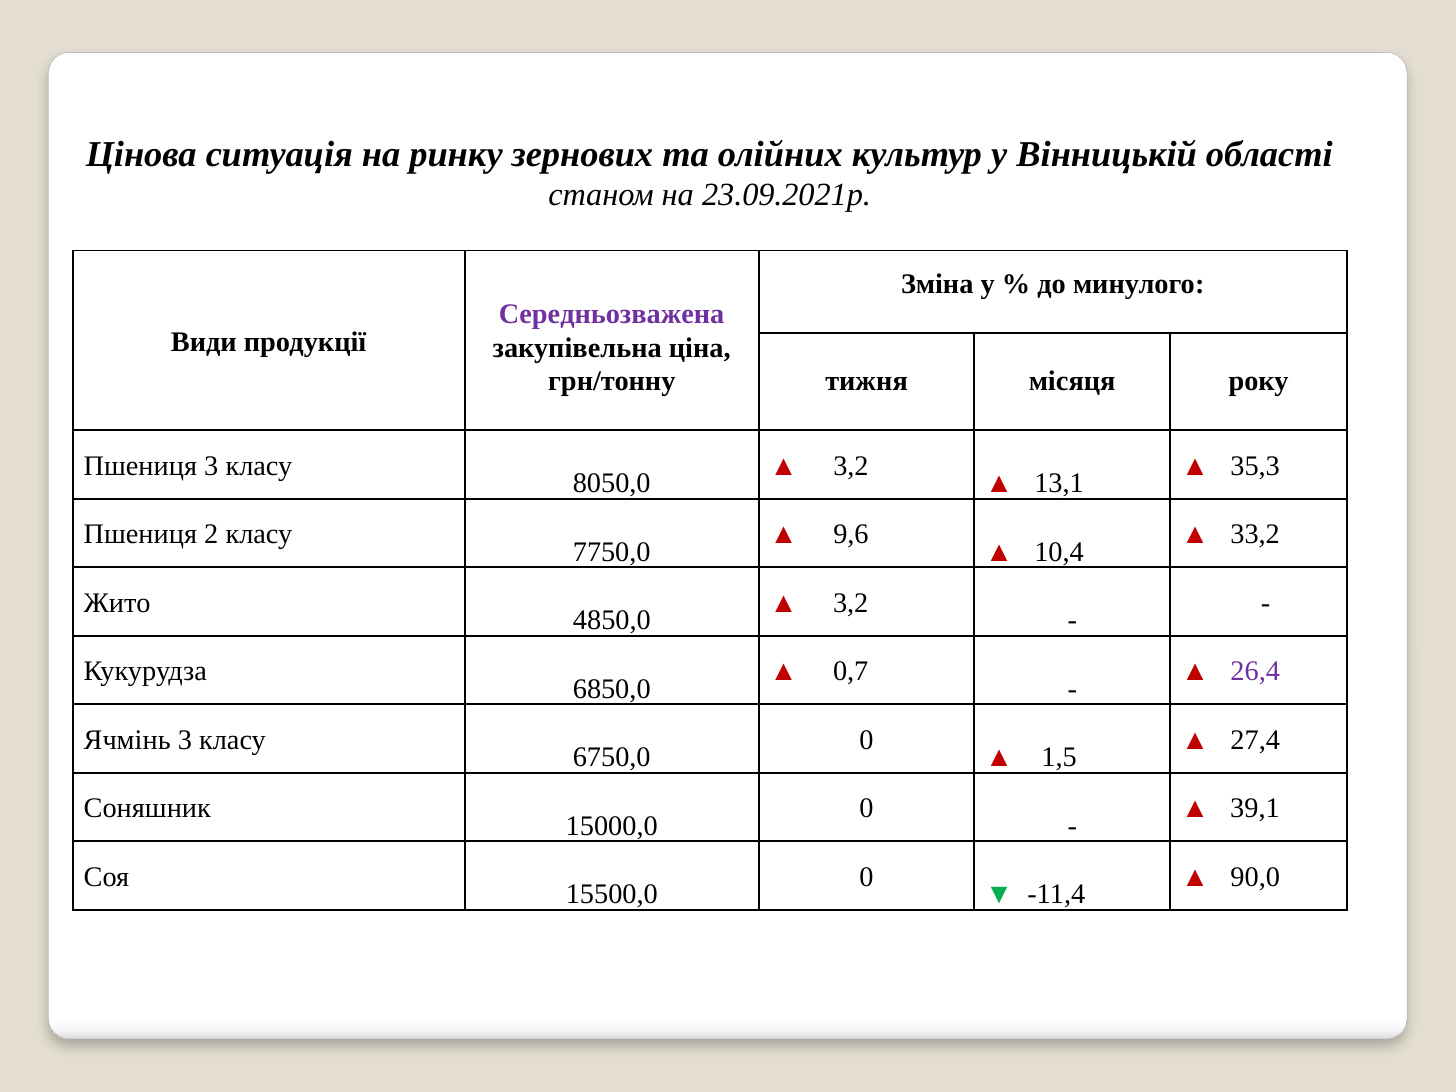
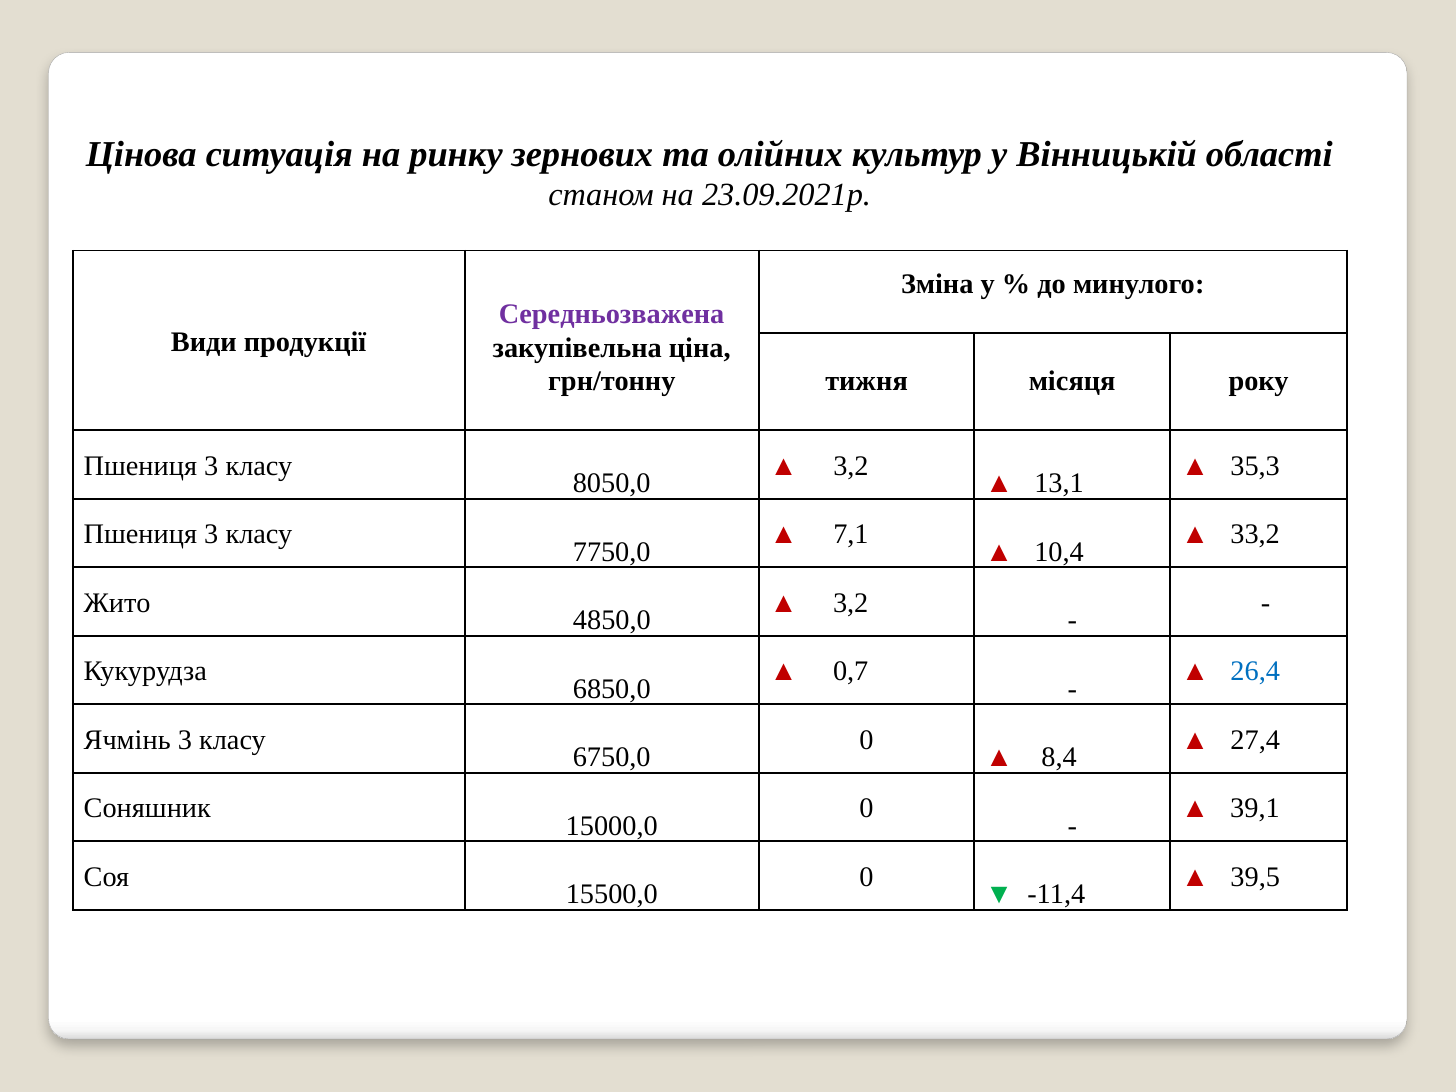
2 at (211, 534): 2 -> 3
9,6: 9,6 -> 7,1
26,4 colour: purple -> blue
1,5: 1,5 -> 8,4
90,0: 90,0 -> 39,5
